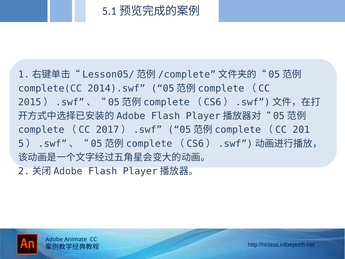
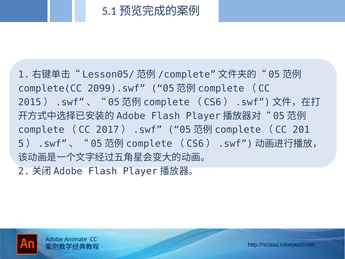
2014).swf: 2014).swf -> 2099).swf
